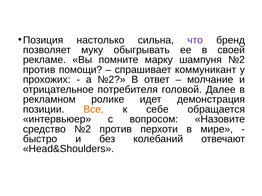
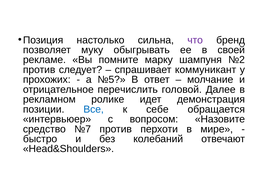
помощи: помощи -> следует
а №2: №2 -> №5
потребителя: потребителя -> перечислить
Все colour: orange -> blue
средство №2: №2 -> №7
